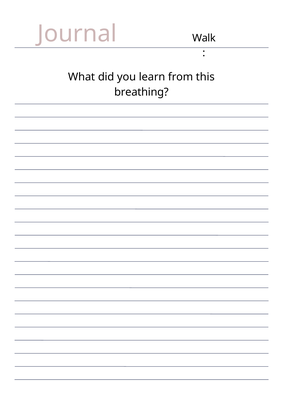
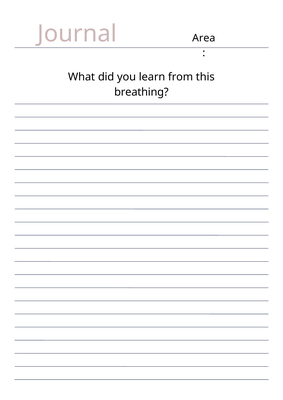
Walk: Walk -> Area
